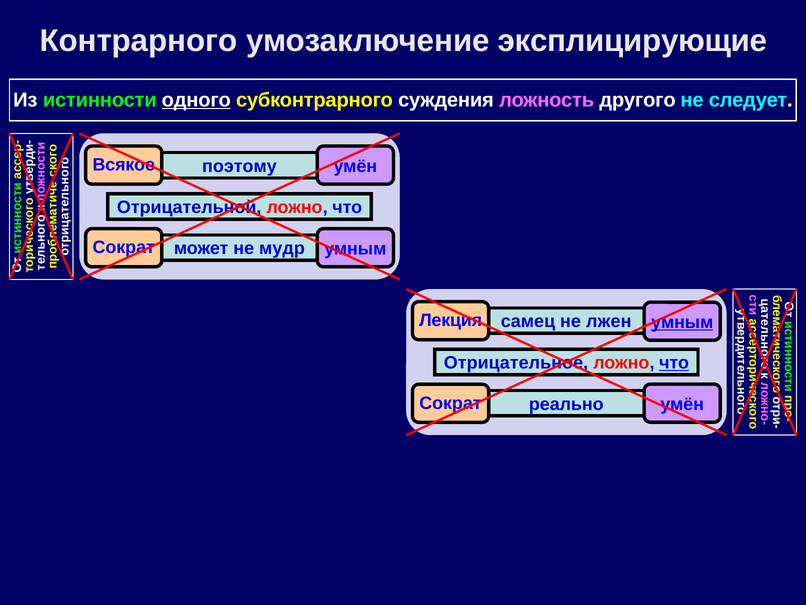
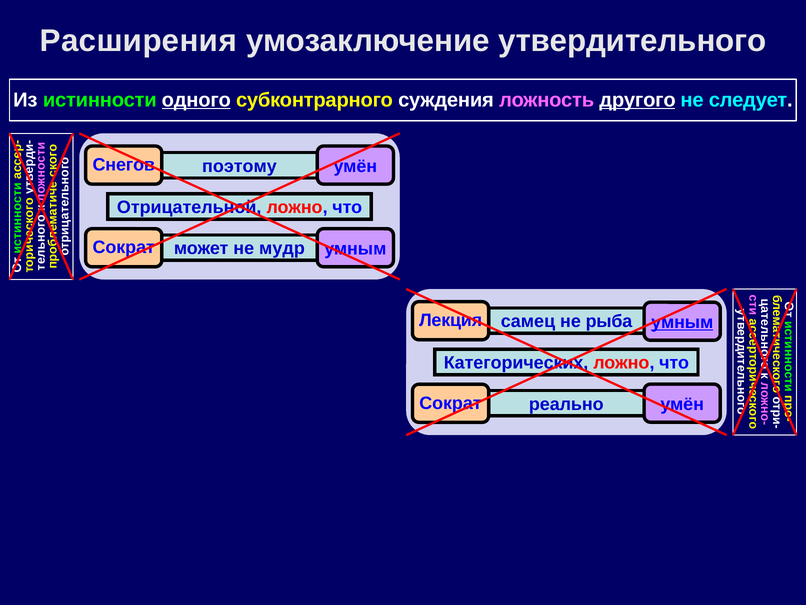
Контрарного: Контрарного -> Расширения
эксплицирующие: эксплицирующие -> утвердительного
другого underline: none -> present
Всякое: Всякое -> Снегов
лжен: лжен -> рыба
Отрицательное: Отрицательное -> Категорических
что at (674, 363) underline: present -> none
